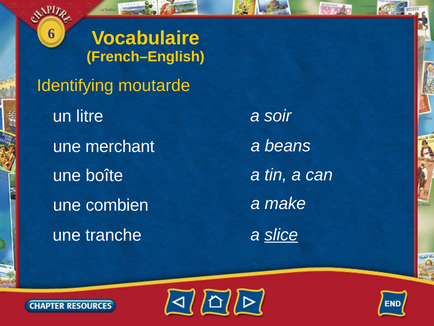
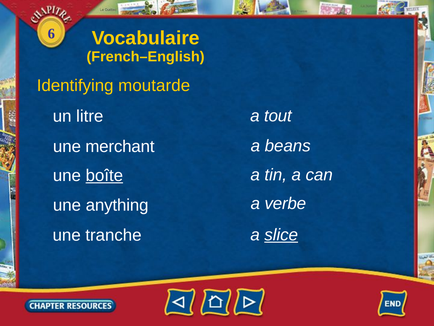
soir: soir -> tout
boîte underline: none -> present
make: make -> verbe
combien: combien -> anything
